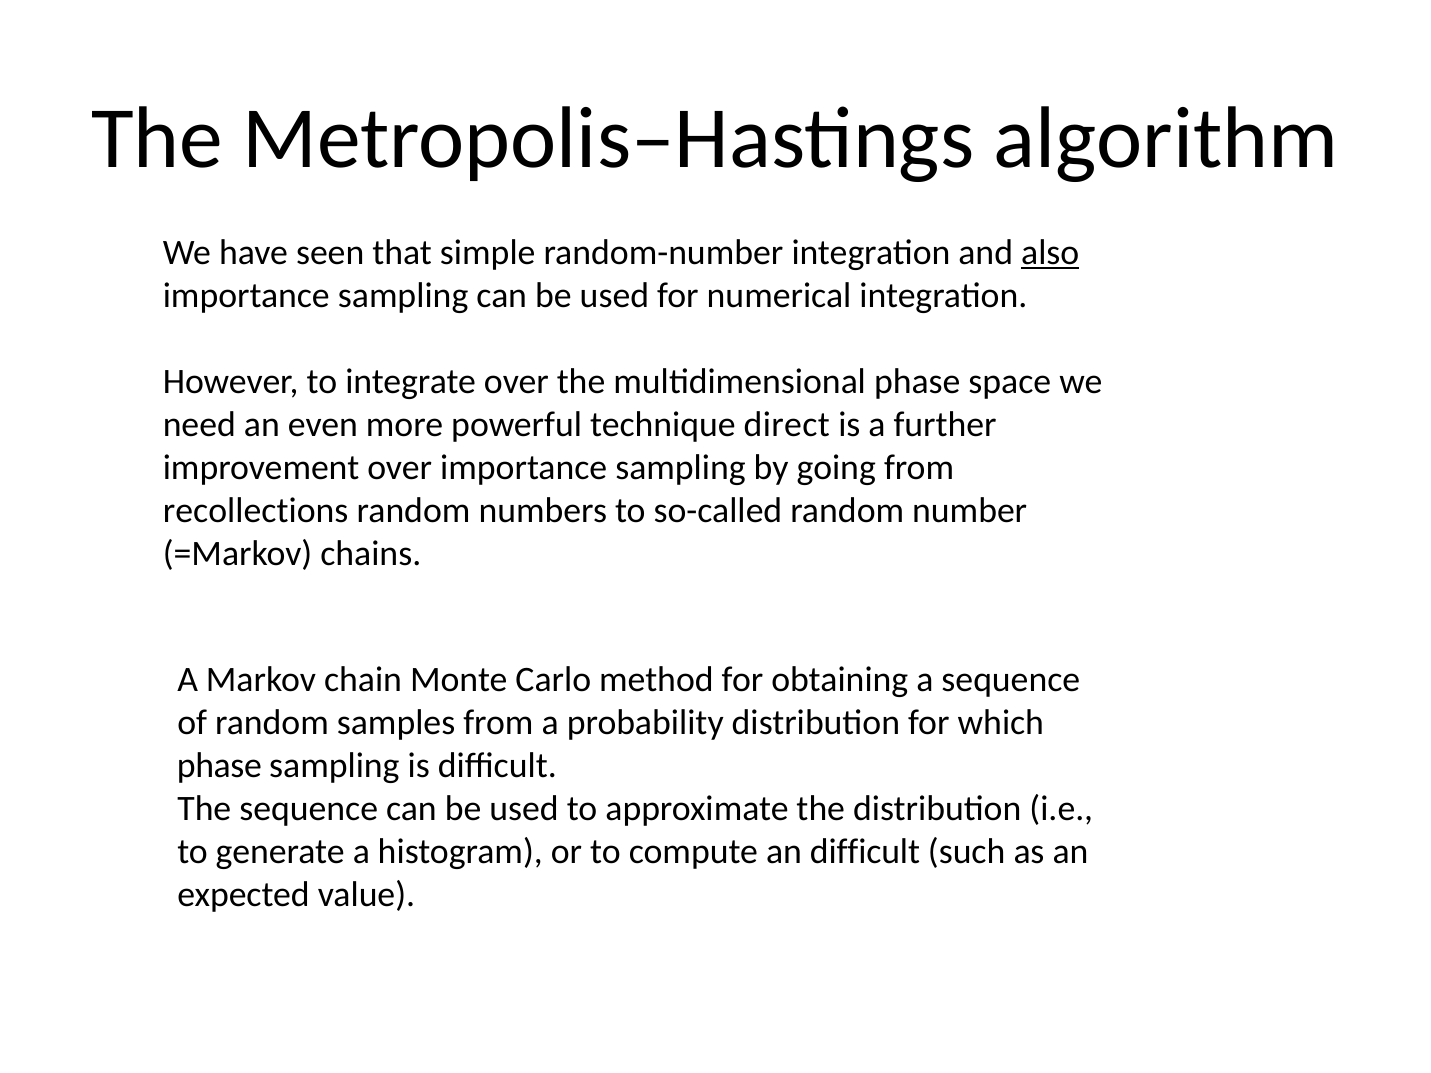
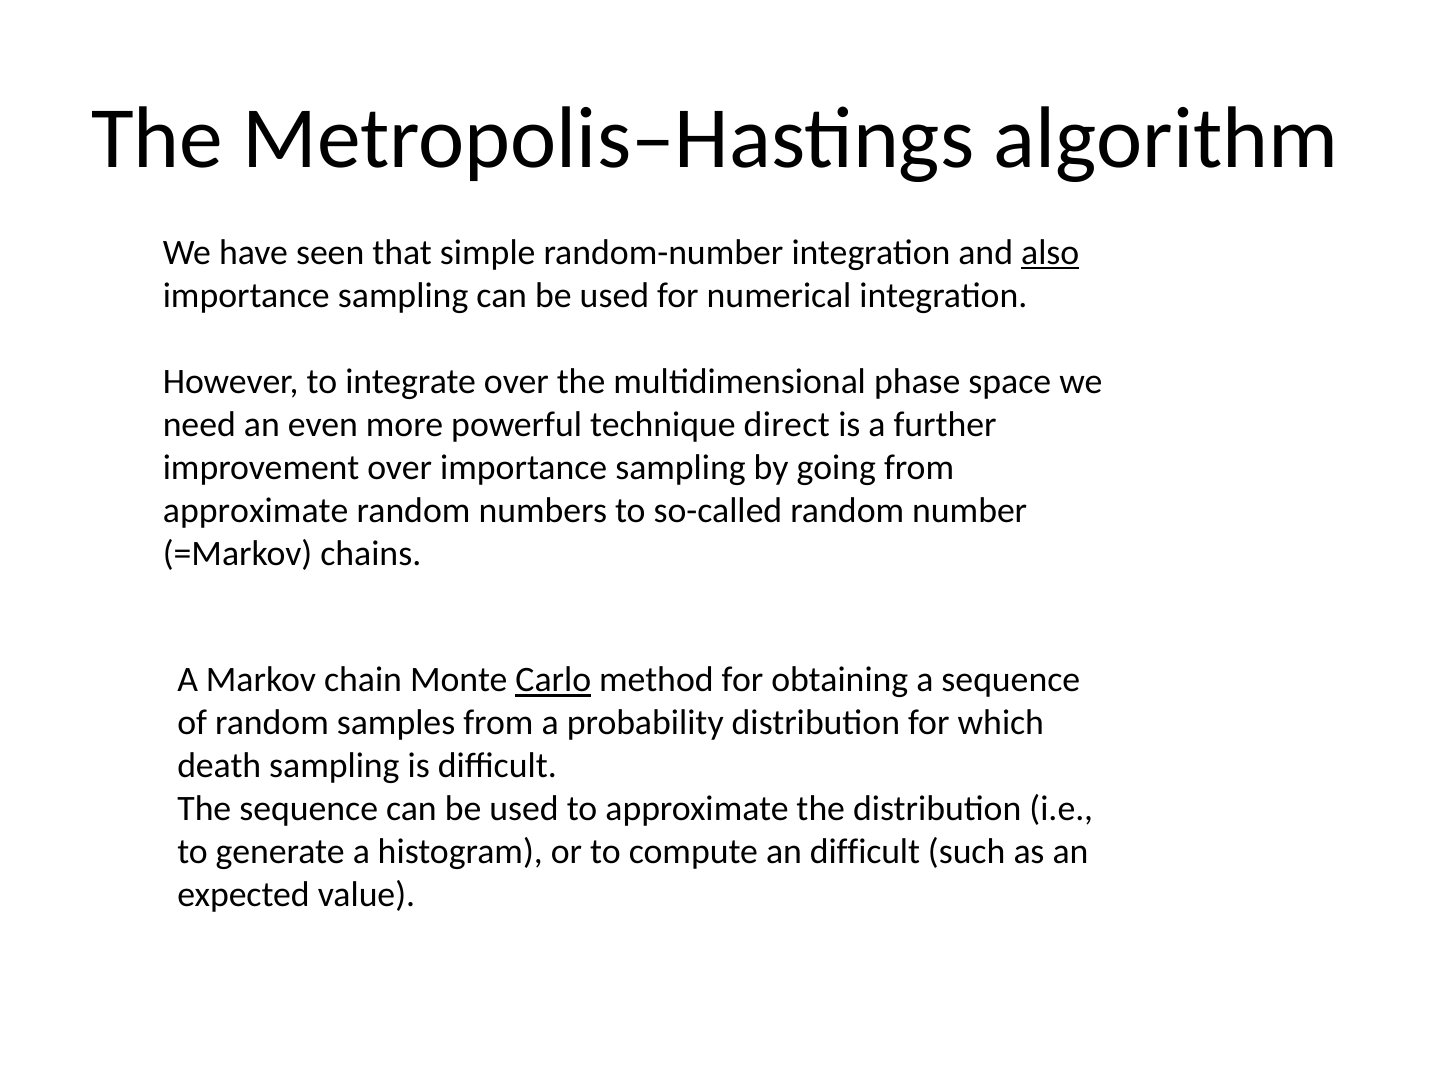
recollections at (256, 510): recollections -> approximate
Carlo underline: none -> present
phase at (219, 766): phase -> death
